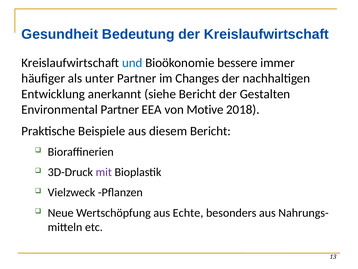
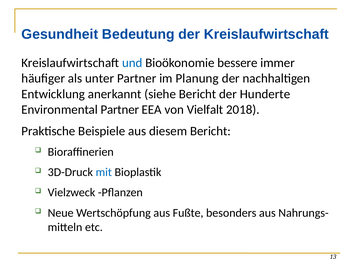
Changes: Changes -> Planung
Gestalten: Gestalten -> Hunderte
Motive: Motive -> Vielfalt
mit colour: purple -> blue
Echte: Echte -> Fußte
